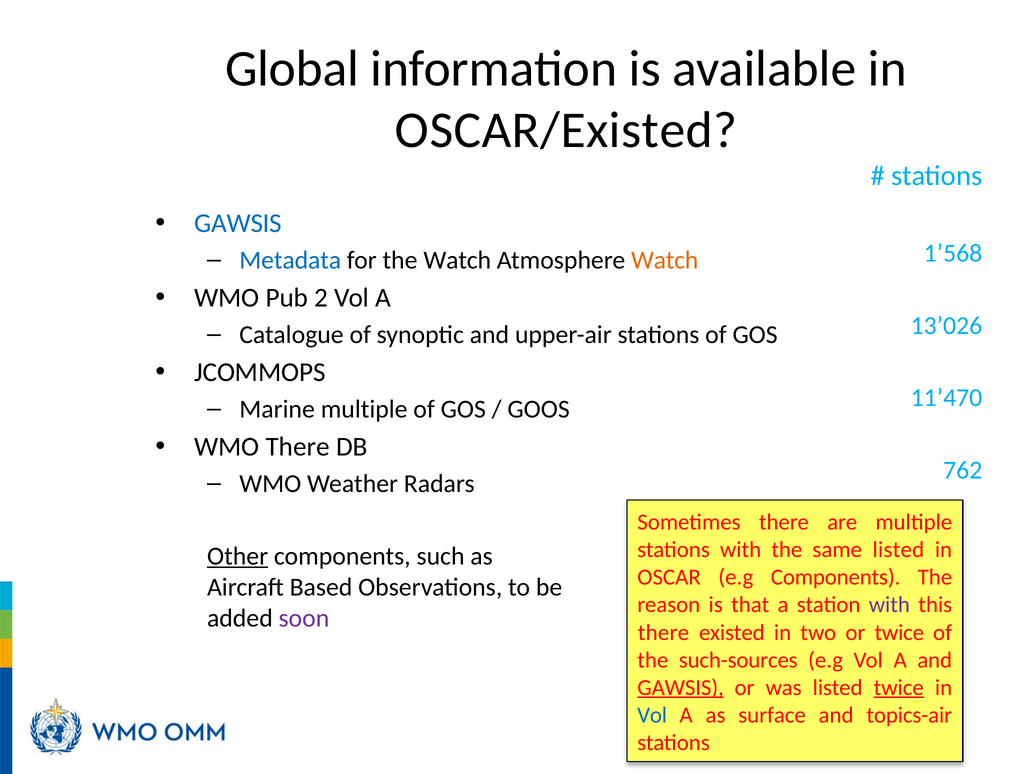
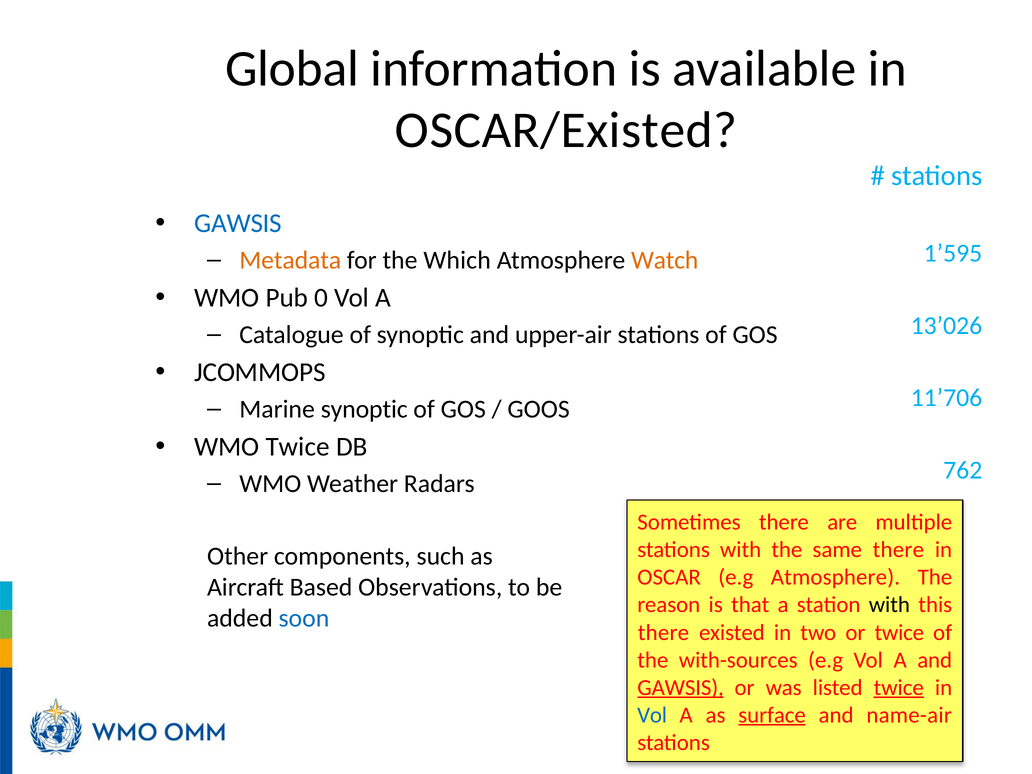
1’568: 1’568 -> 1’595
Metadata colour: blue -> orange
the Watch: Watch -> Which
2: 2 -> 0
11’470: 11’470 -> 11’706
Marine multiple: multiple -> synoptic
WMO There: There -> Twice
same listed: listed -> there
Other underline: present -> none
e.g Components: Components -> Atmosphere
with at (889, 605) colour: purple -> black
soon colour: purple -> blue
such-sources: such-sources -> with-sources
surface underline: none -> present
topics-air: topics-air -> name-air
